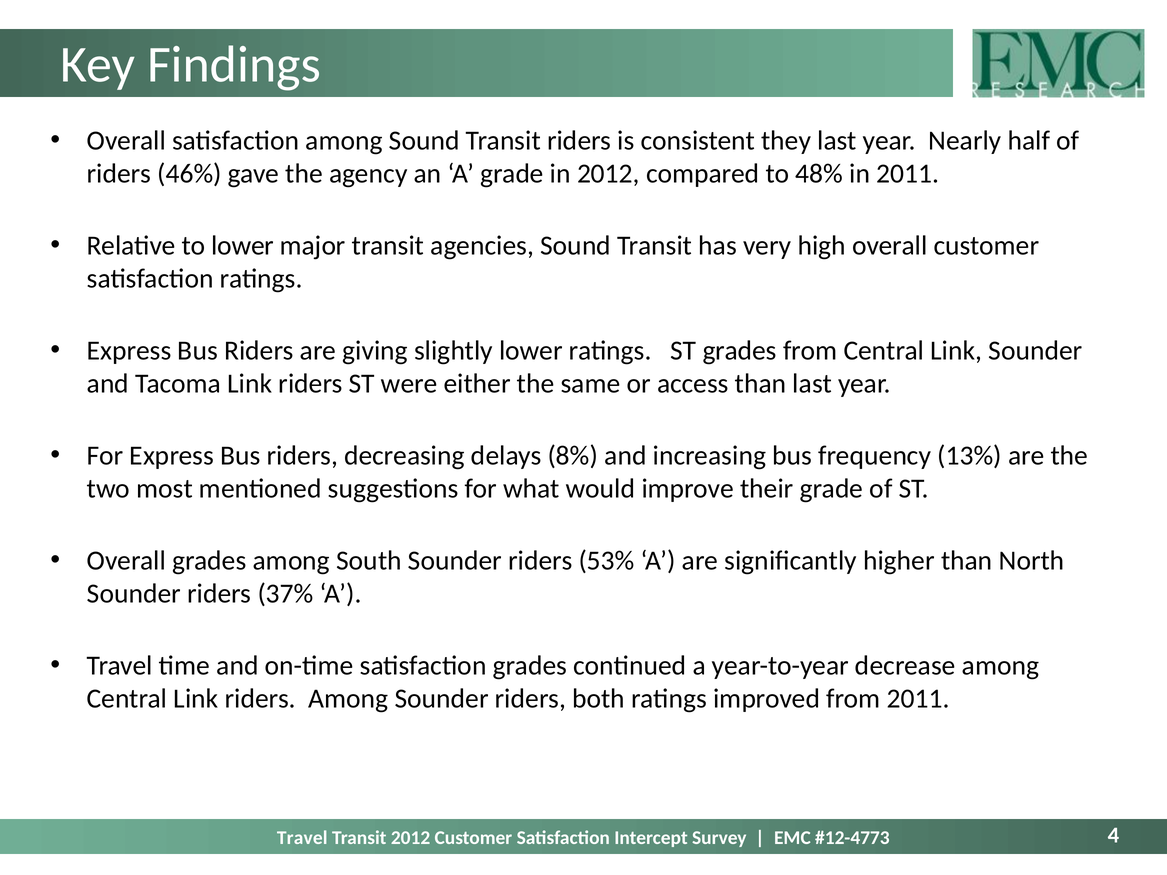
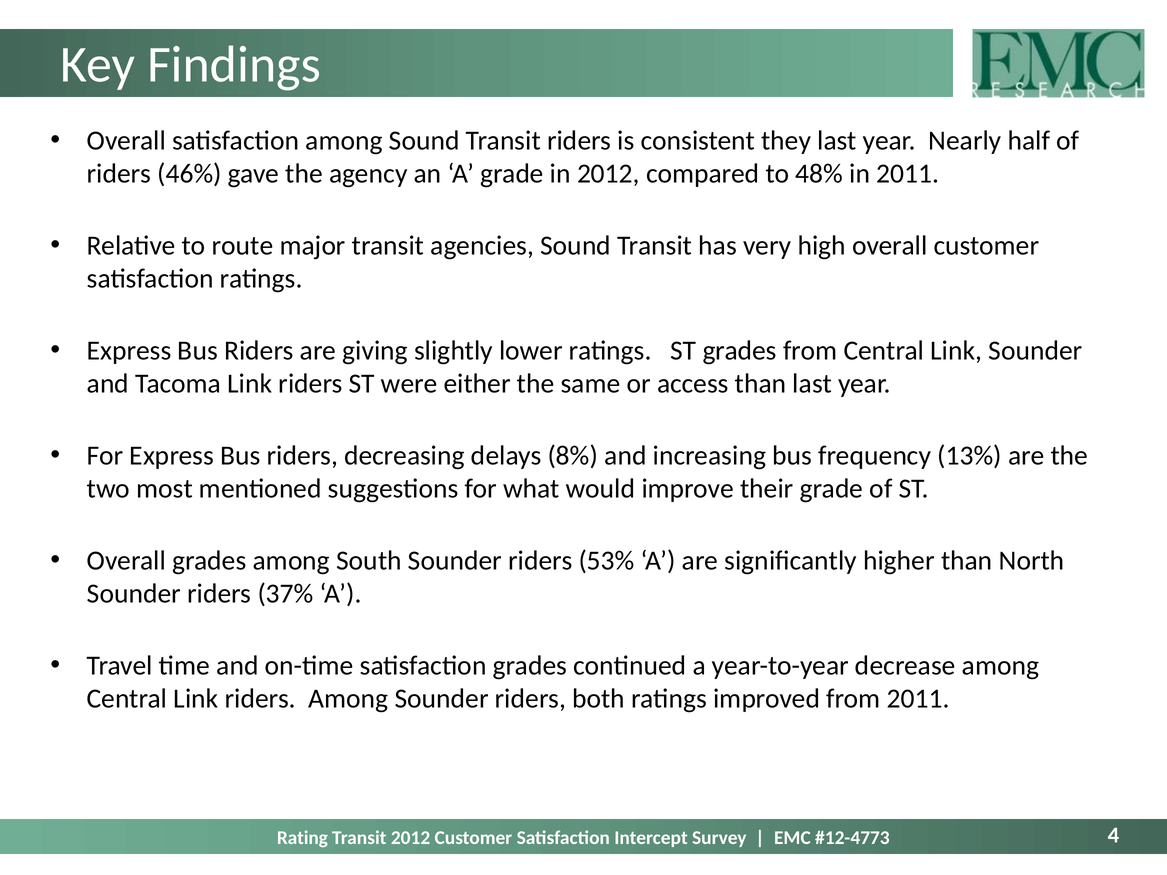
to lower: lower -> route
Travel at (302, 838): Travel -> Rating
